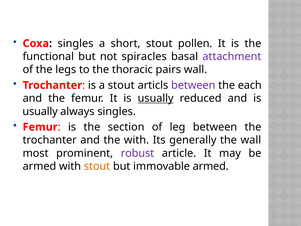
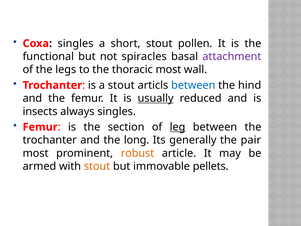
thoracic pairs: pairs -> most
between at (193, 85) colour: purple -> blue
each: each -> hind
usually at (40, 111): usually -> insects
leg underline: none -> present
the with: with -> long
the wall: wall -> pair
robust colour: purple -> orange
immovable armed: armed -> pellets
